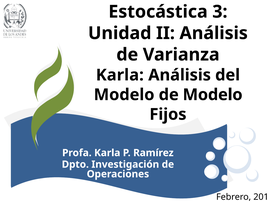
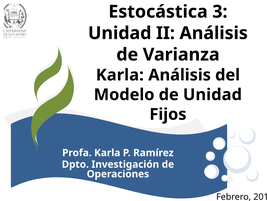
de Modelo: Modelo -> Unidad
